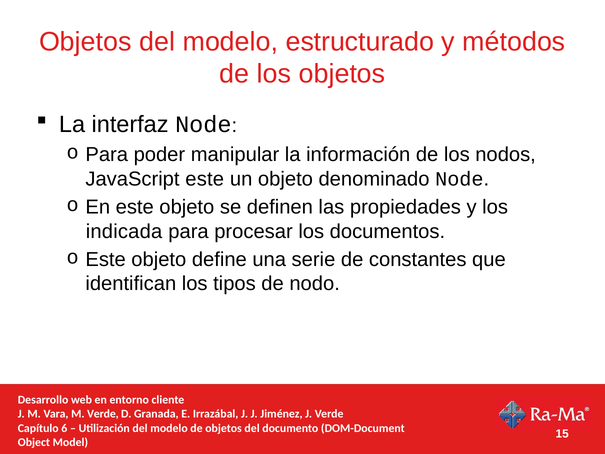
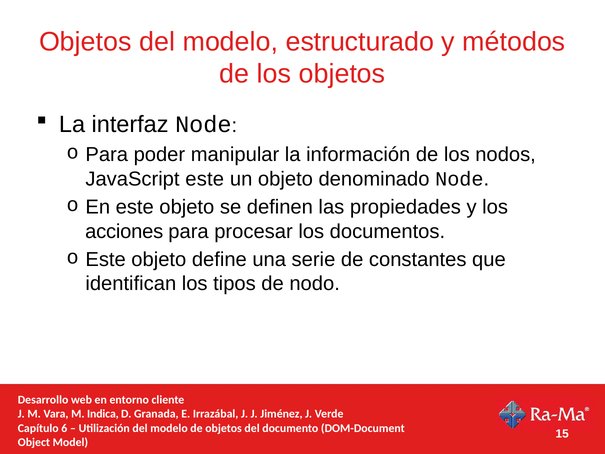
indicada: indicada -> acciones
M Verde: Verde -> Indica
